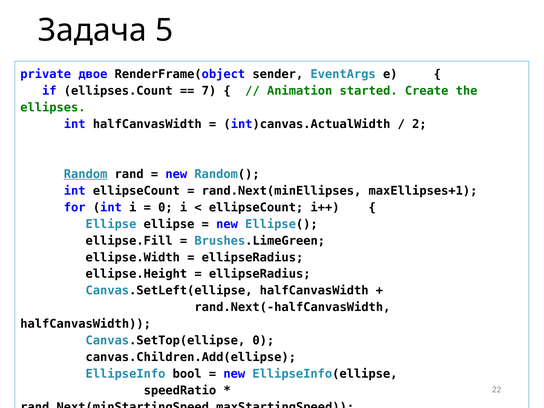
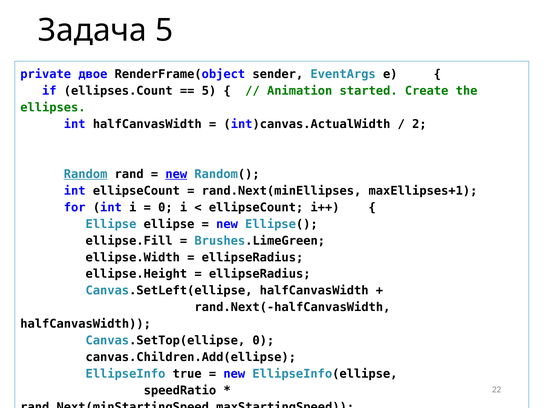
7 at (209, 91): 7 -> 5
new at (176, 174) underline: none -> present
bool: bool -> true
